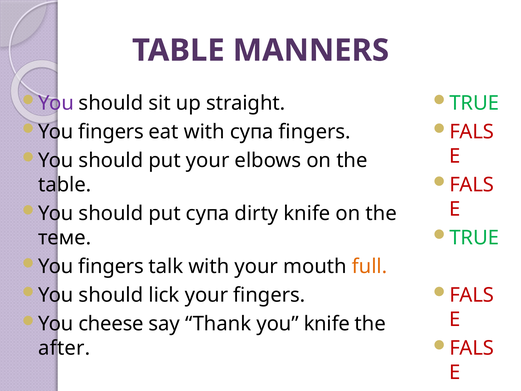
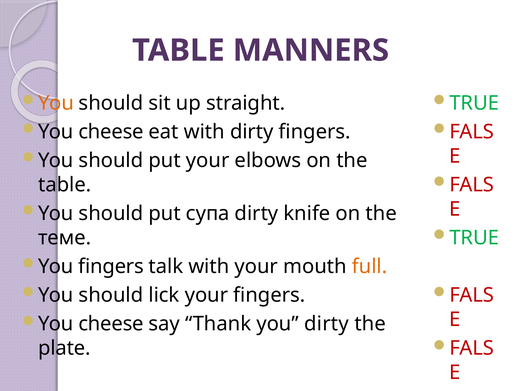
You at (56, 103) colour: purple -> orange
fingers at (111, 132): fingers -> cheese
with супа: супа -> dirty
you knife: knife -> dirty
after: after -> plate
